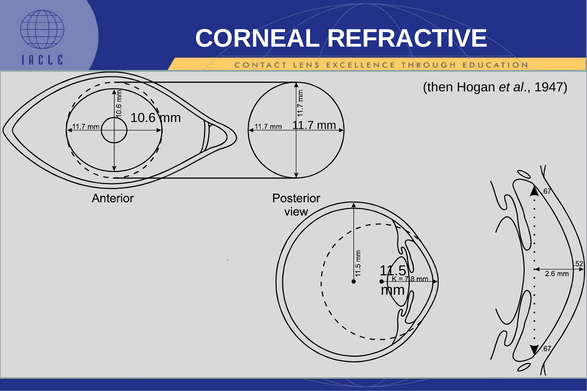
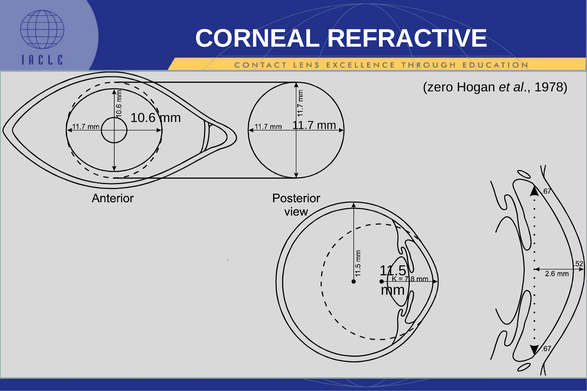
then: then -> zero
1947: 1947 -> 1978
